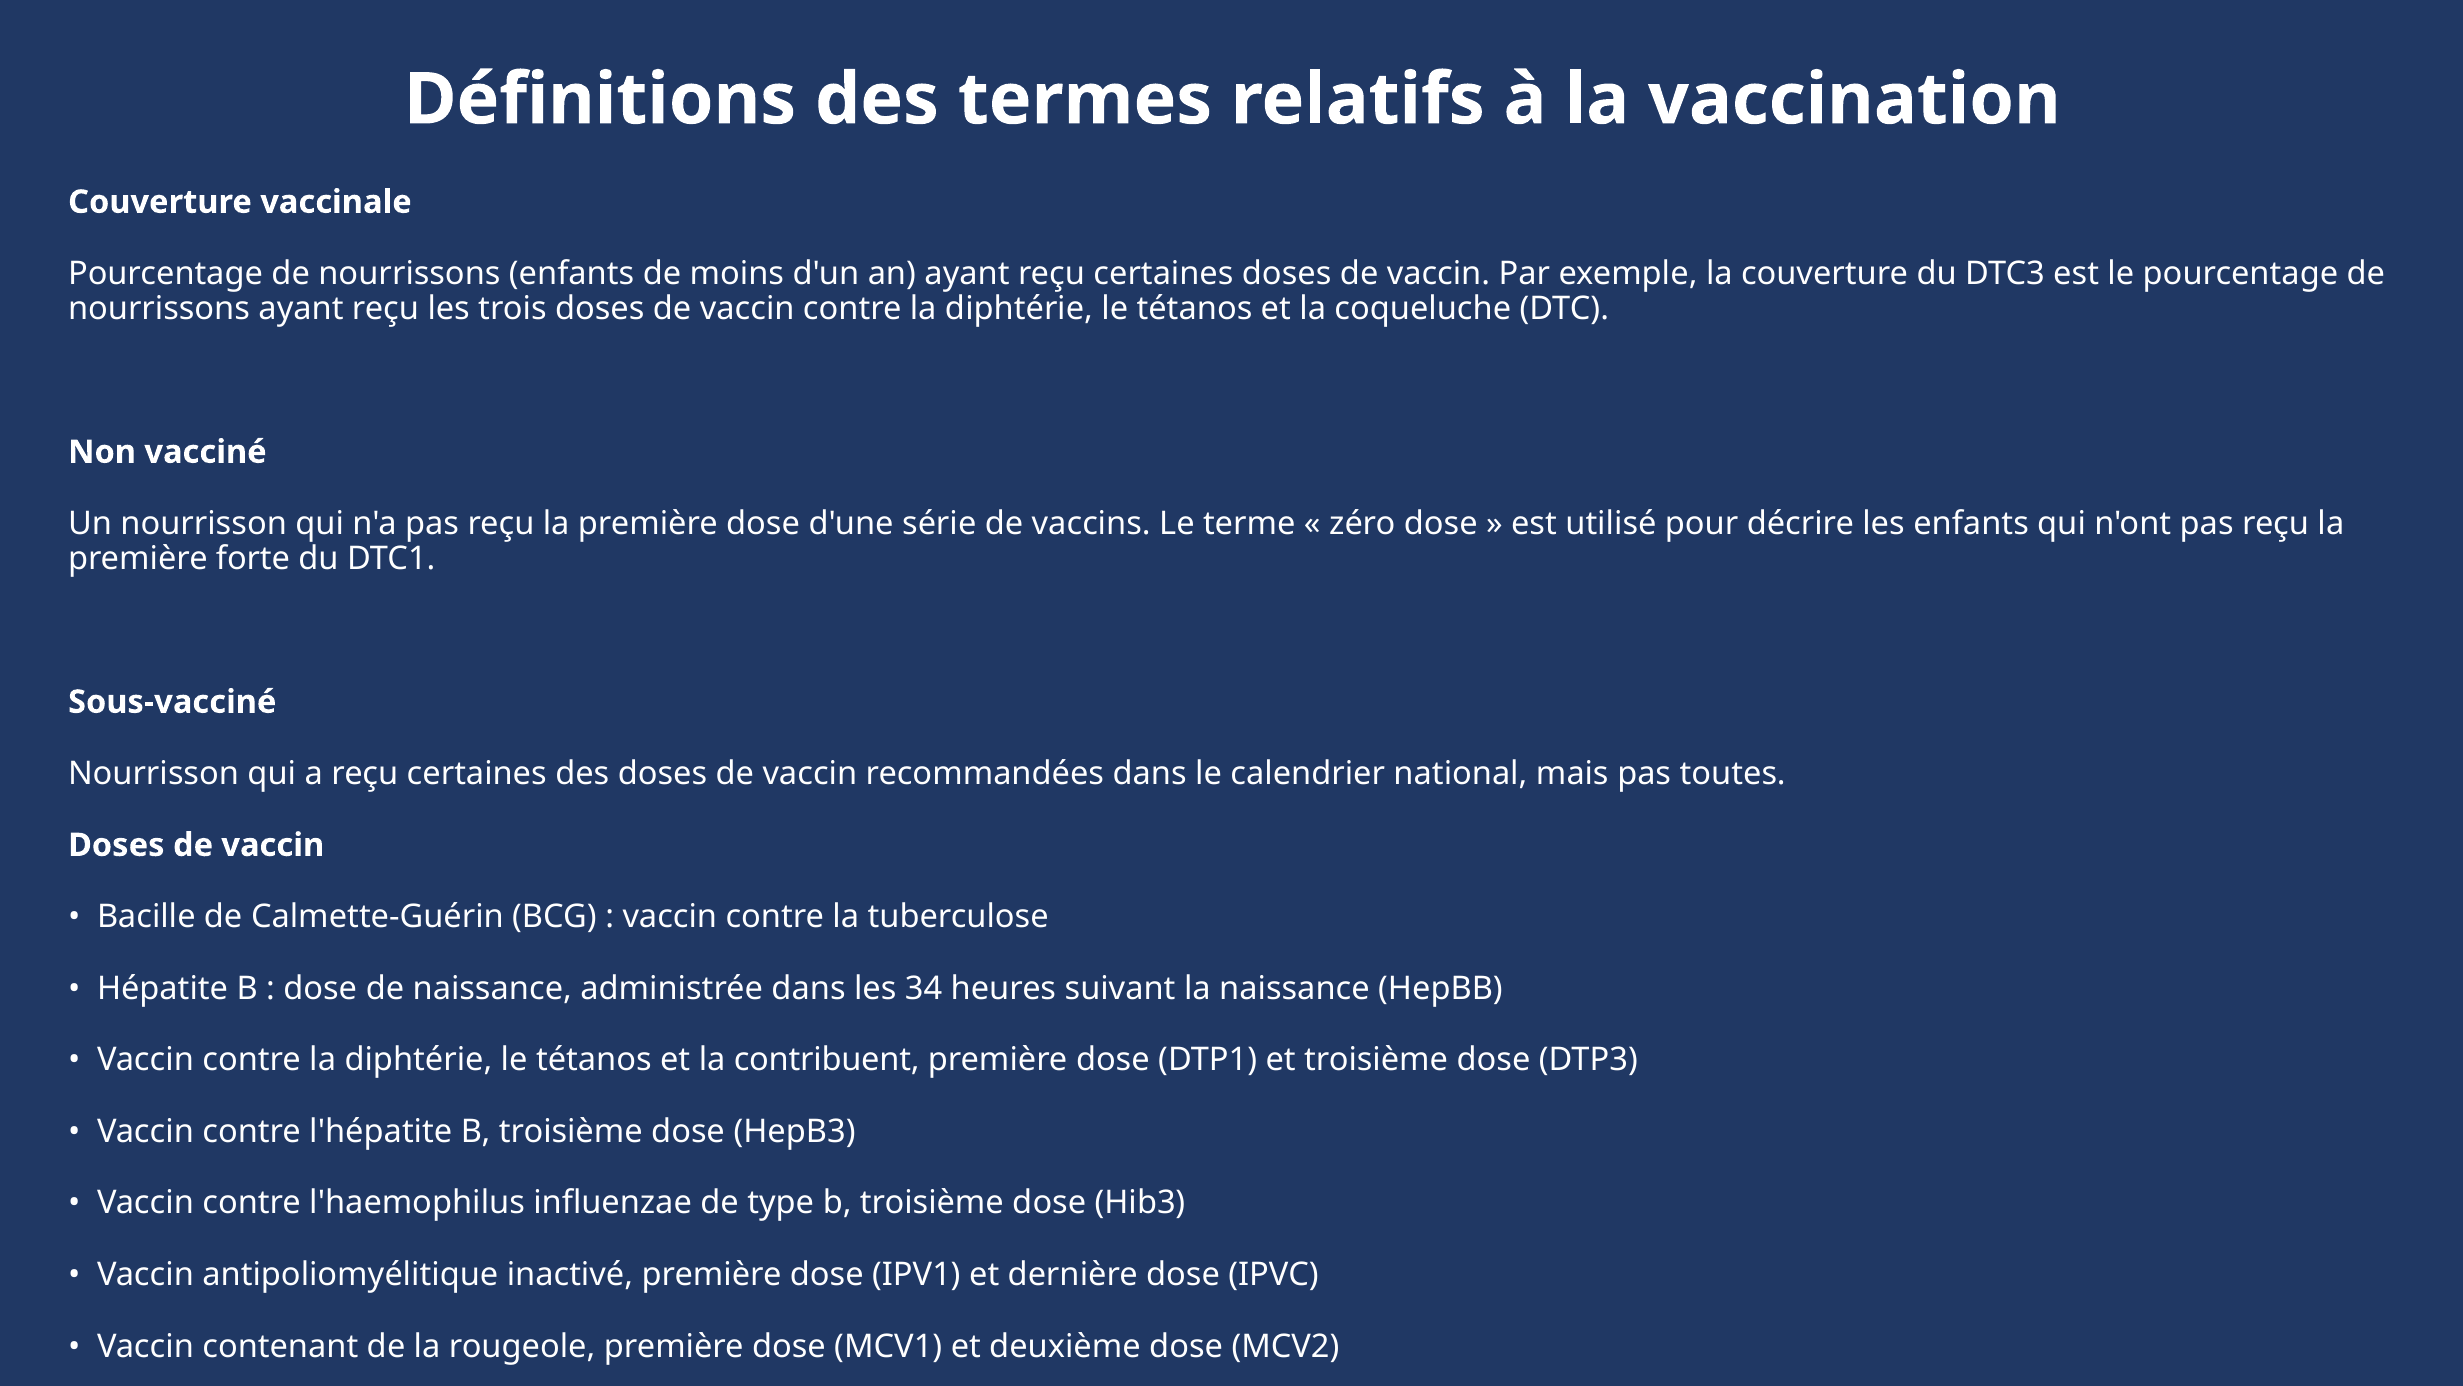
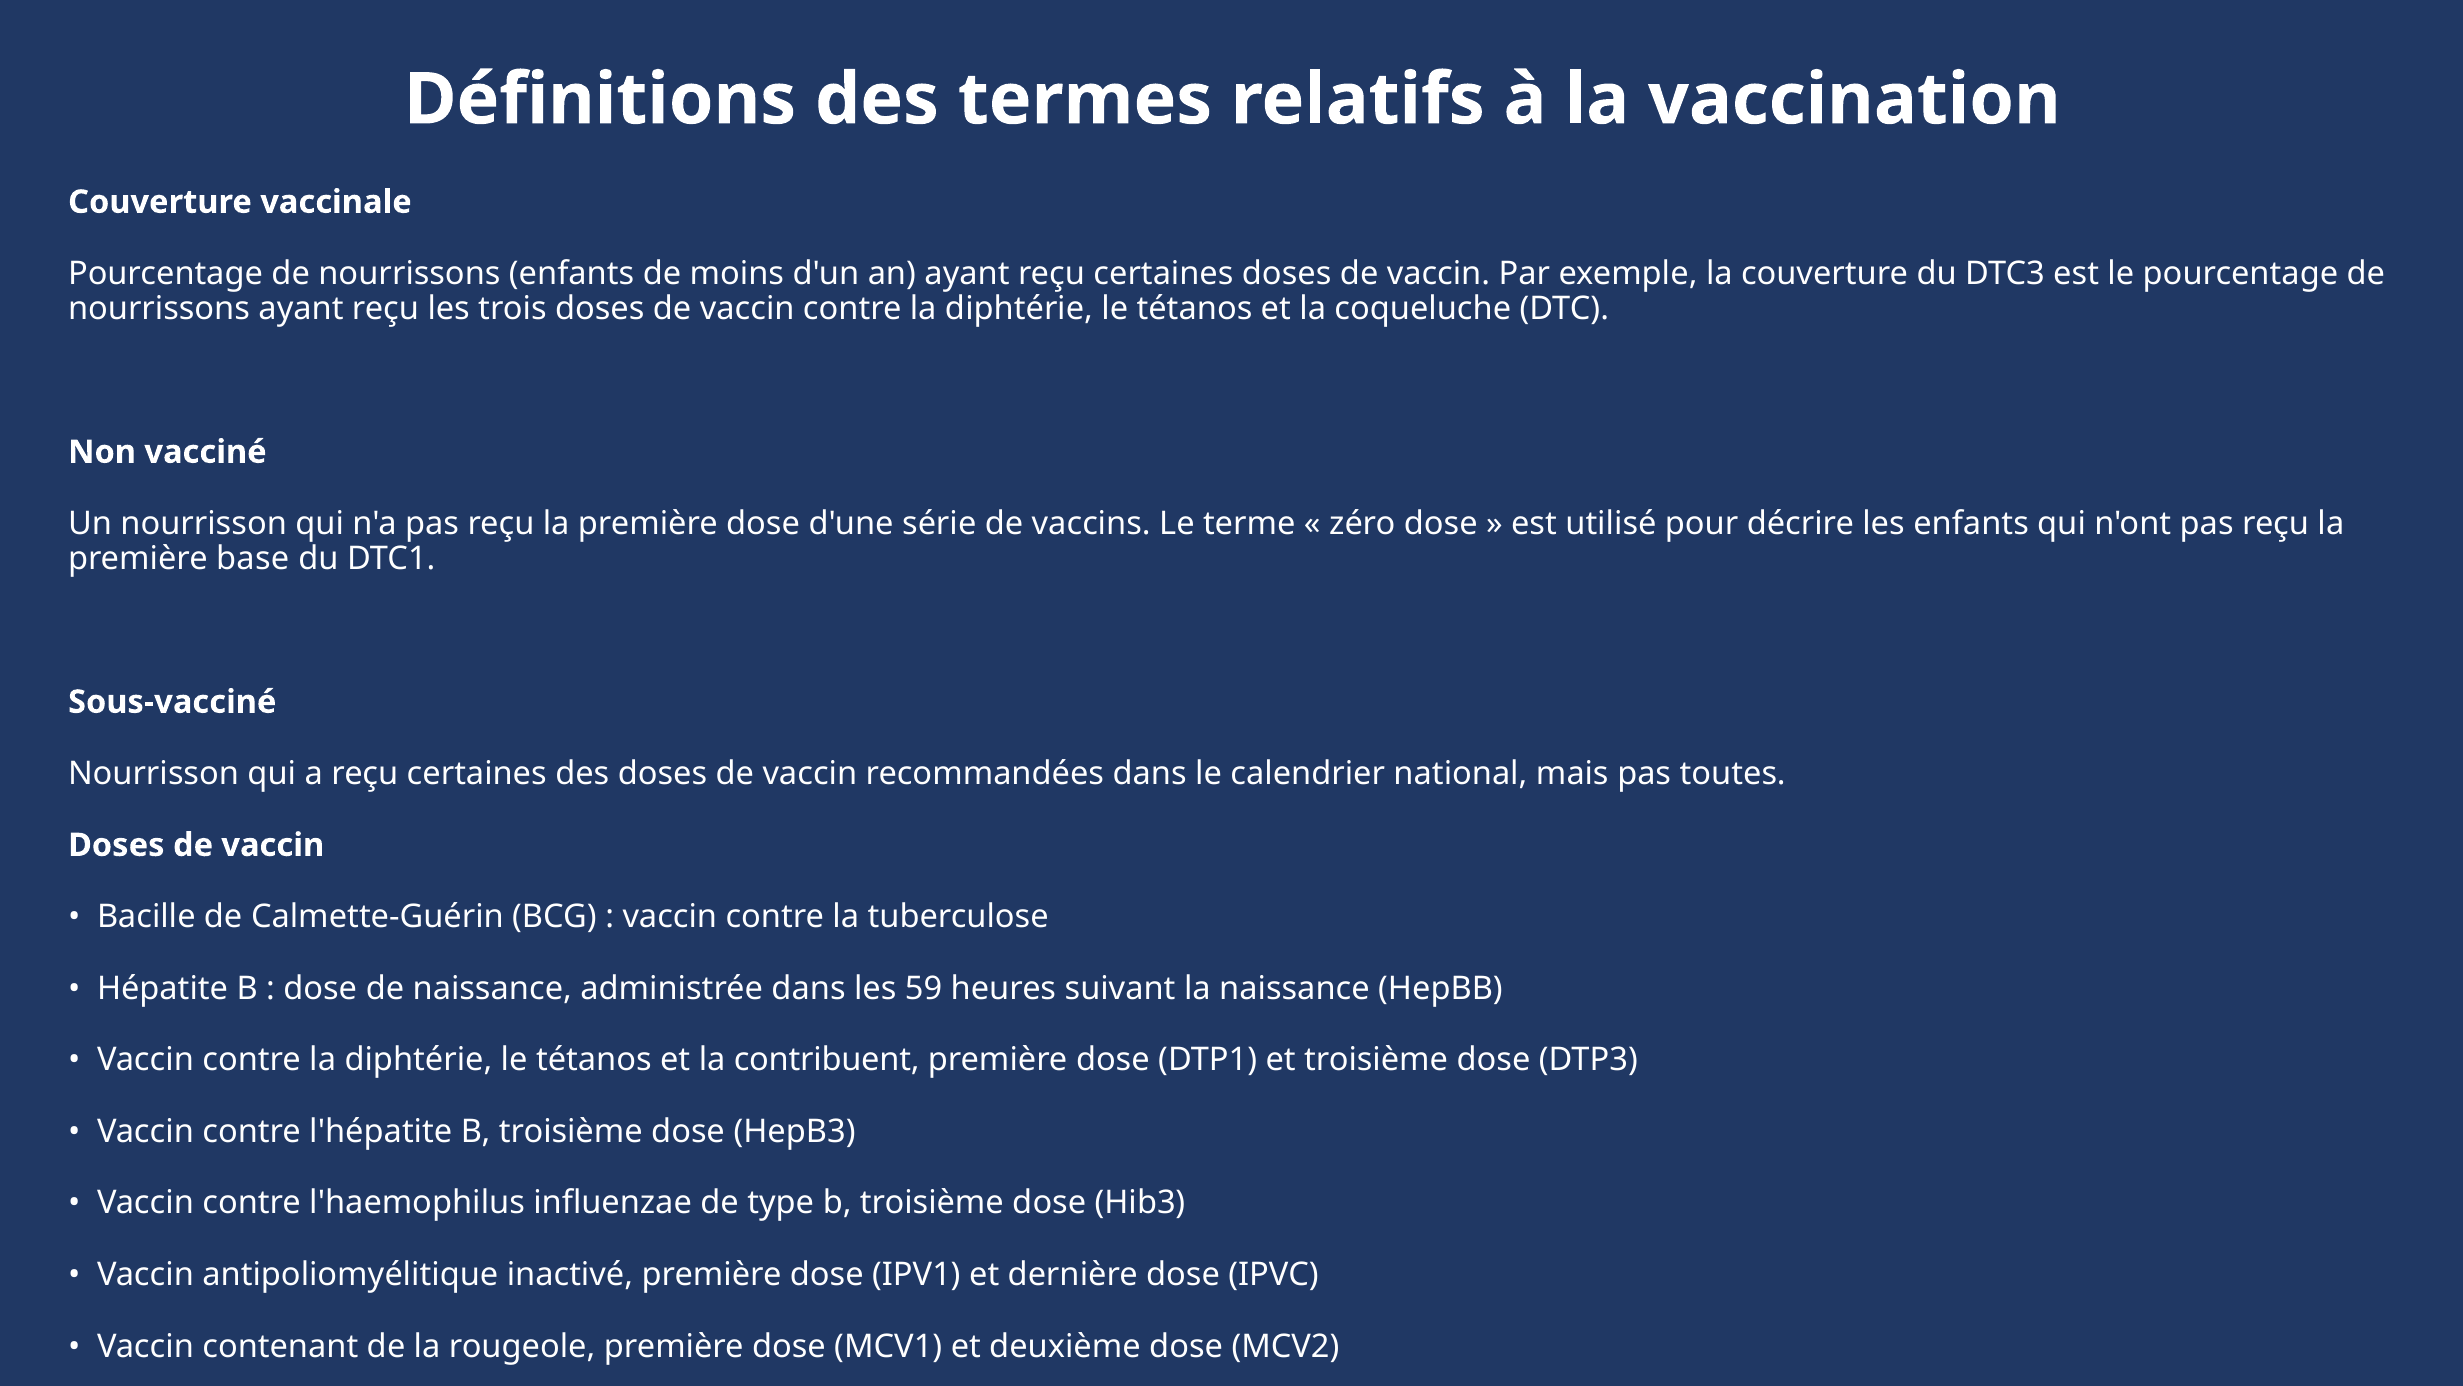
forte: forte -> base
34: 34 -> 59
